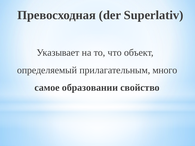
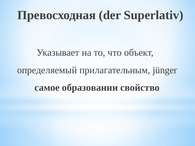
много: много -> jünger
